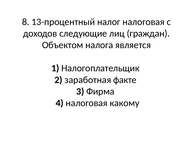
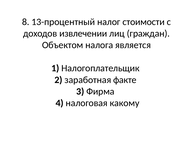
налог налоговая: налоговая -> стоимости
следующие: следующие -> извлечении
